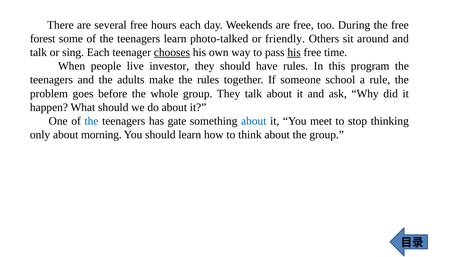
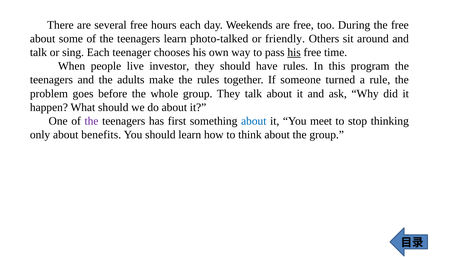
forest at (43, 39): forest -> about
chooses underline: present -> none
school: school -> turned
the at (92, 121) colour: blue -> purple
gate: gate -> first
morning: morning -> benefits
